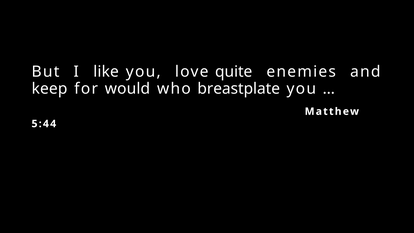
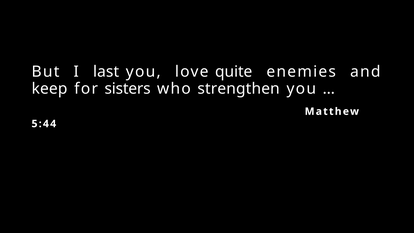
like: like -> last
would: would -> sisters
breastplate: breastplate -> strengthen
